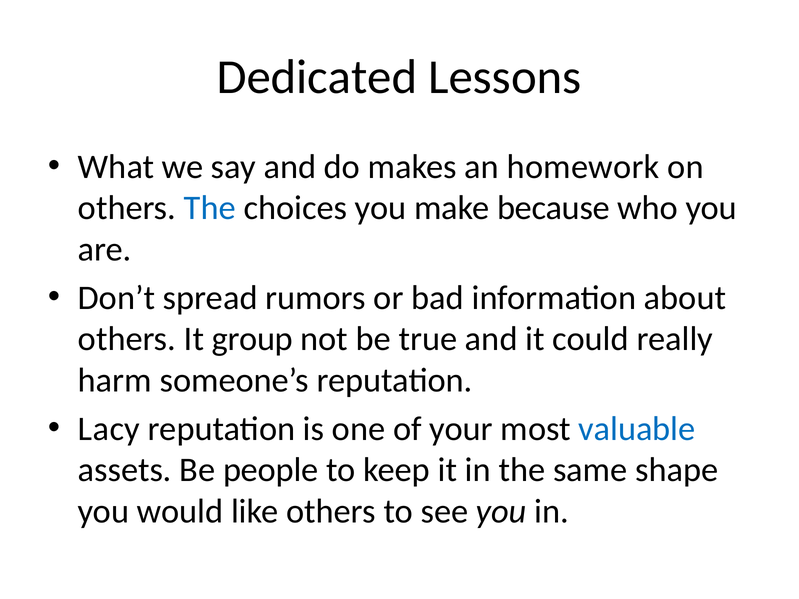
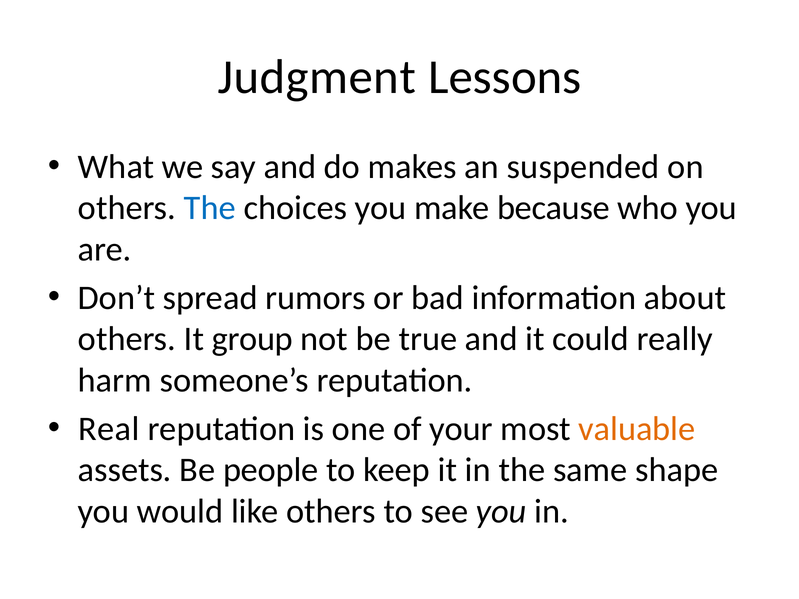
Dedicated: Dedicated -> Judgment
homework: homework -> suspended
Lacy: Lacy -> Real
valuable colour: blue -> orange
